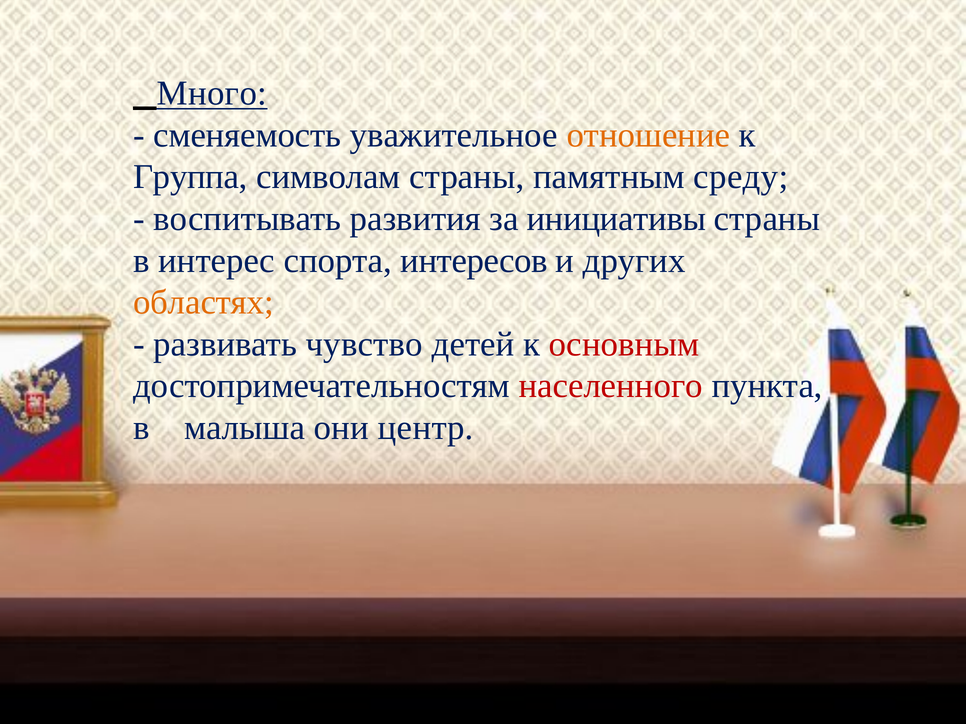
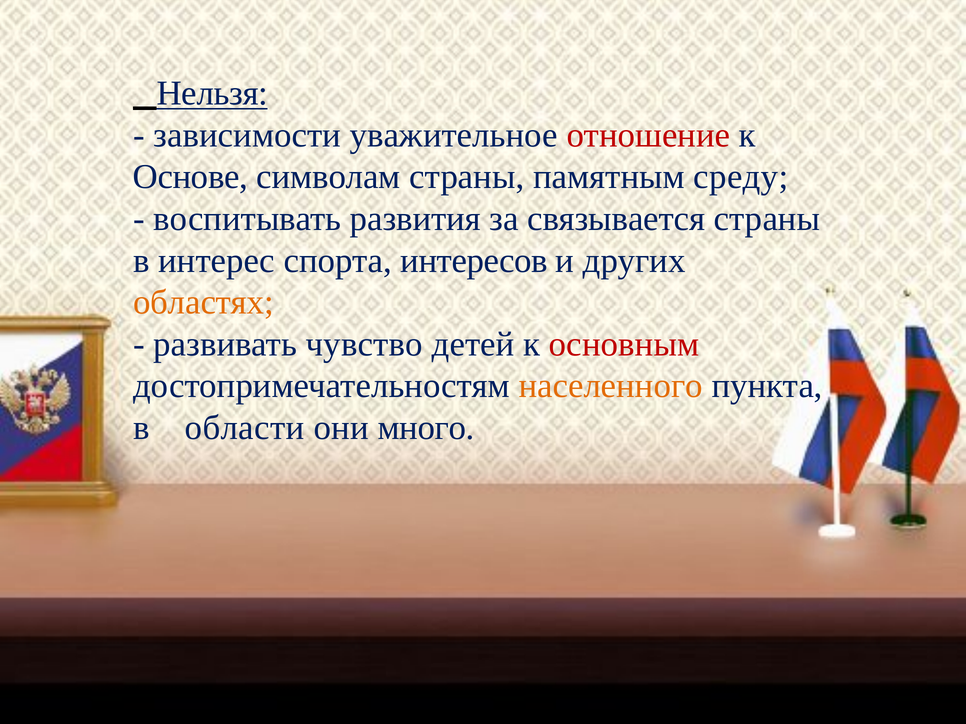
Много: Много -> Нельзя
сменяемость: сменяемость -> зависимости
отношение colour: orange -> red
Группа: Группа -> Основе
инициативы: инициативы -> связывается
населенного colour: red -> orange
малыша: малыша -> области
центр: центр -> много
